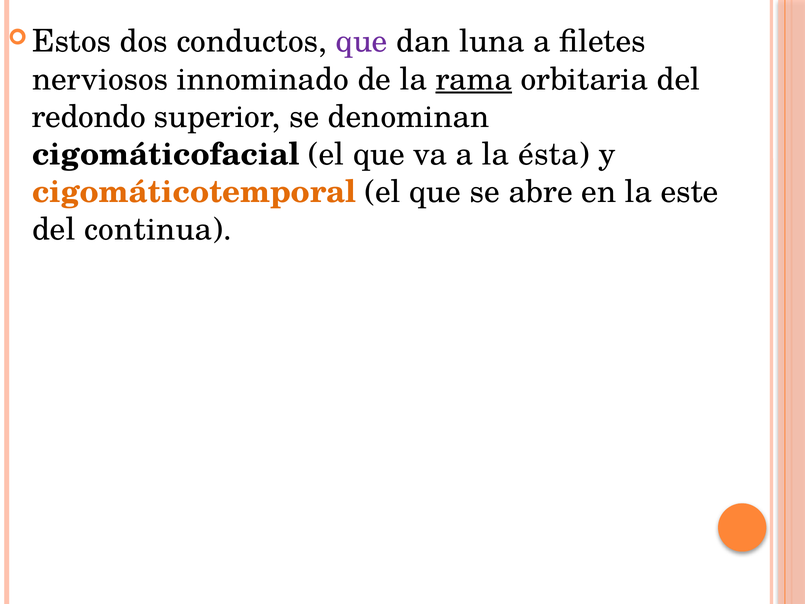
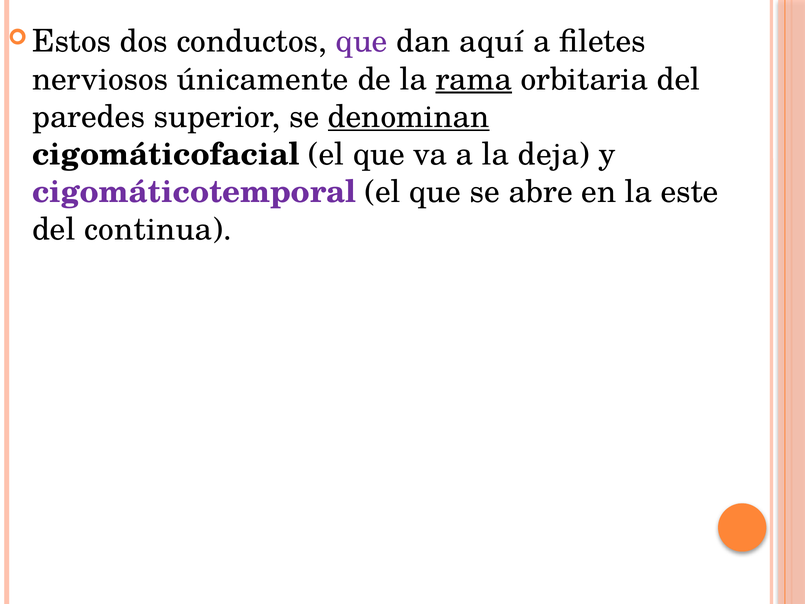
luna: luna -> aquí
innominado: innominado -> únicamente
redondo: redondo -> paredes
denominan underline: none -> present
ésta: ésta -> deja
cigomáticotemporal colour: orange -> purple
